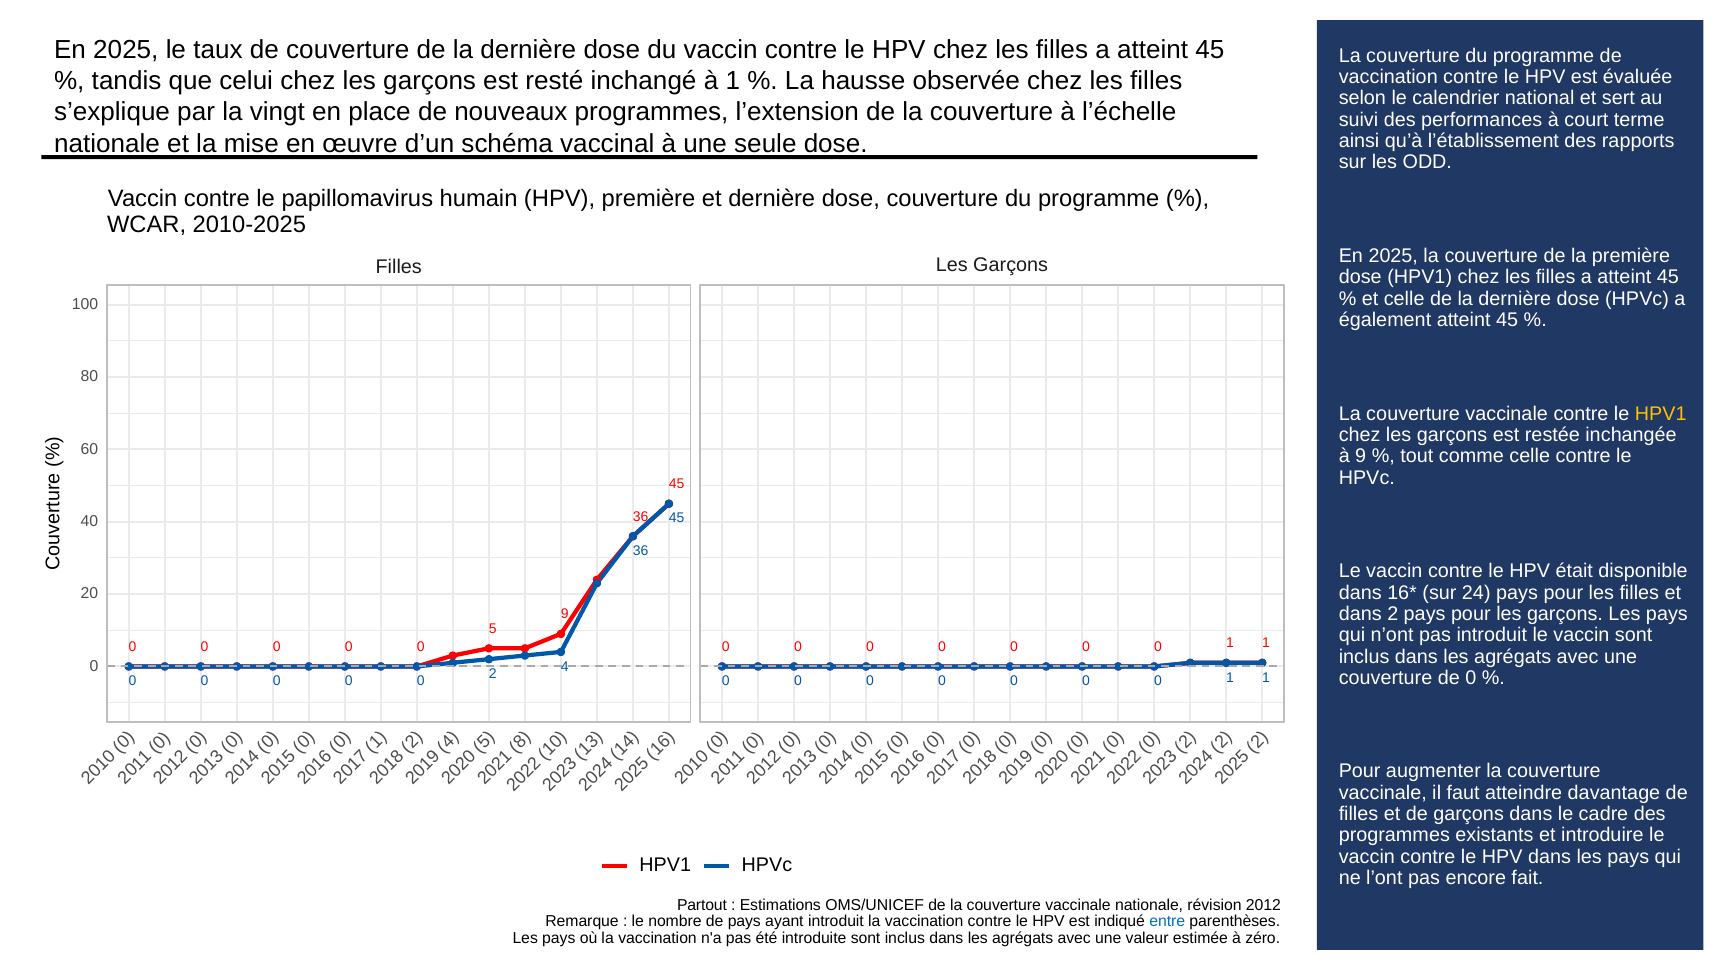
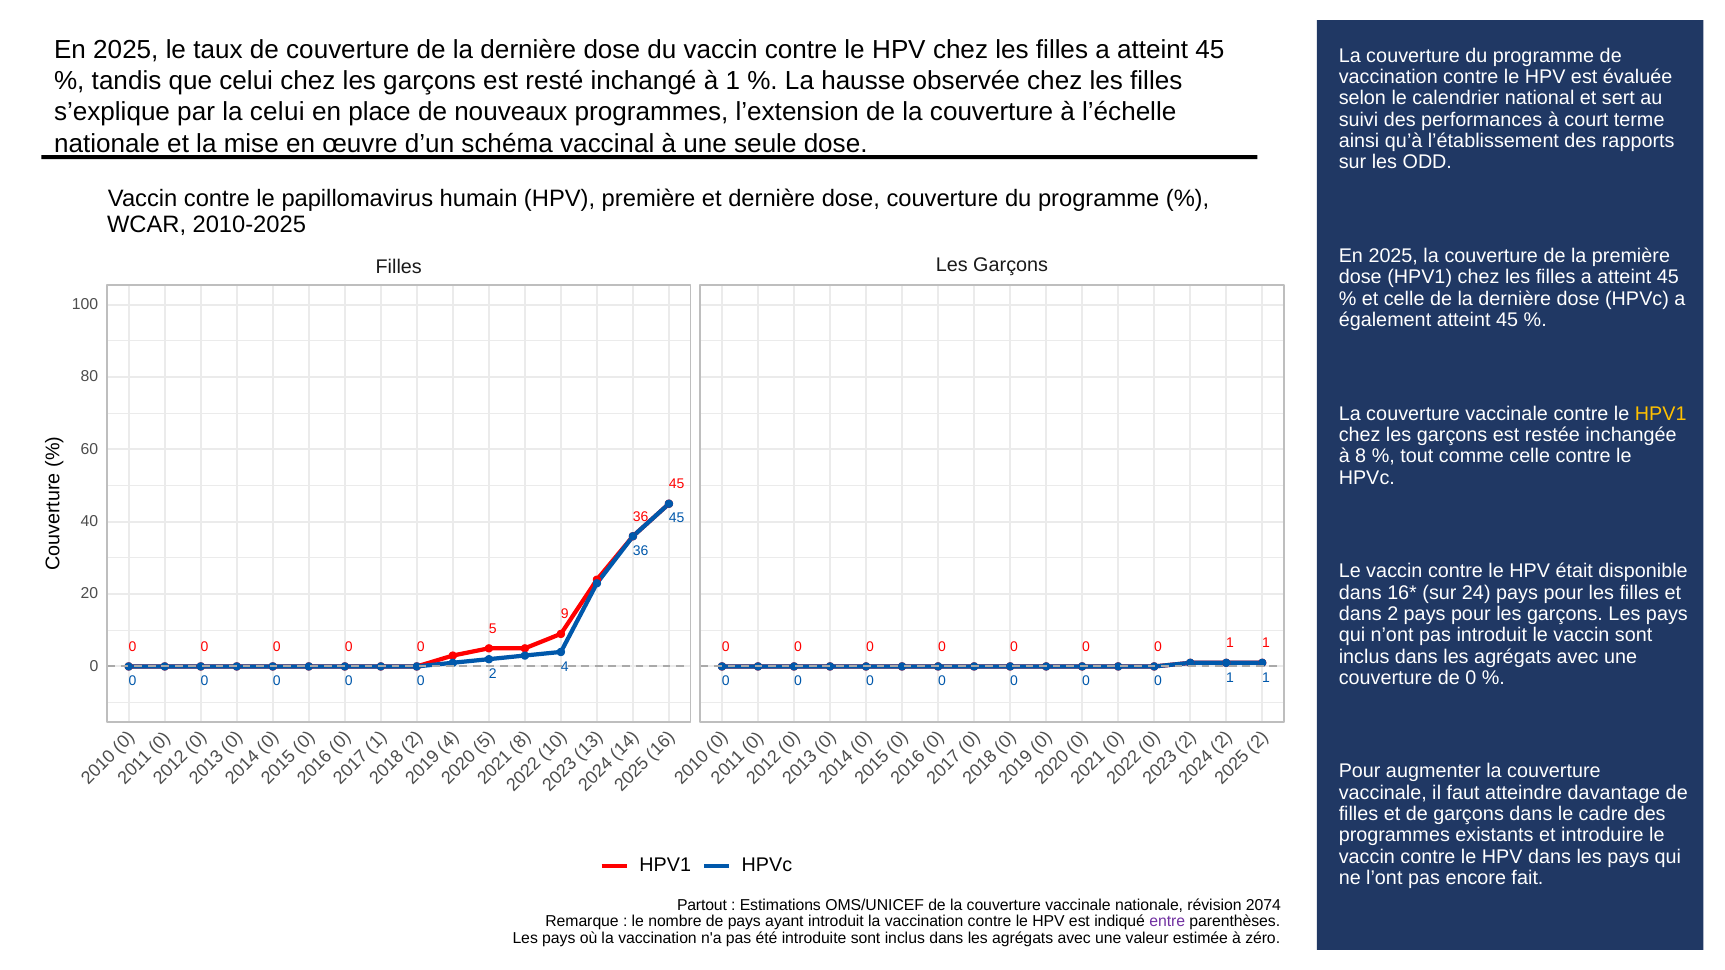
la vingt: vingt -> celui
à 9: 9 -> 8
2012: 2012 -> 2074
entre colour: blue -> purple
